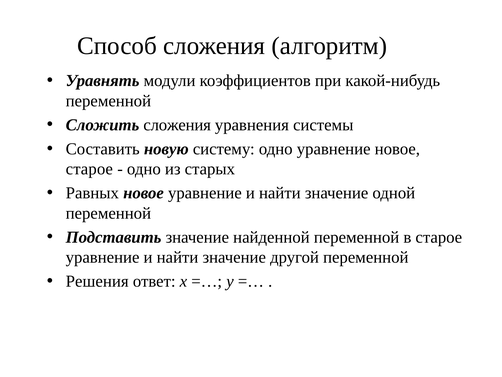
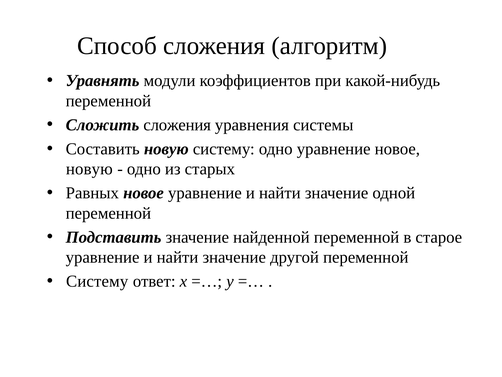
старое at (89, 169): старое -> новую
Решения at (97, 281): Решения -> Систему
